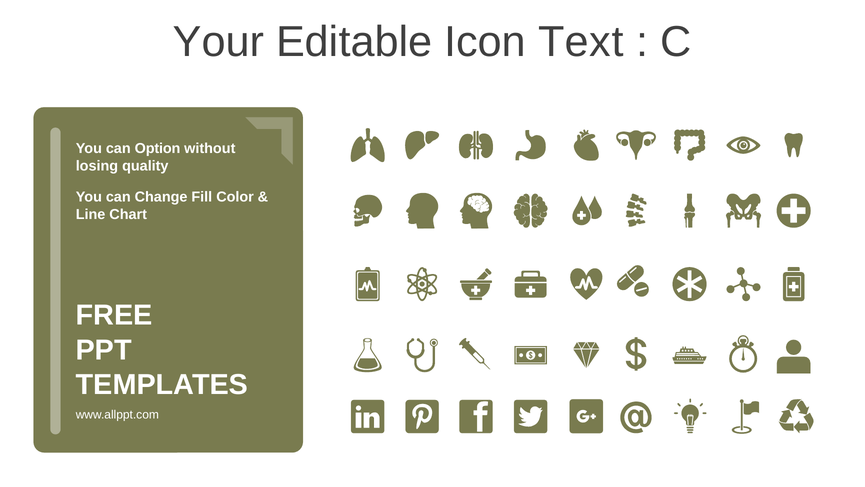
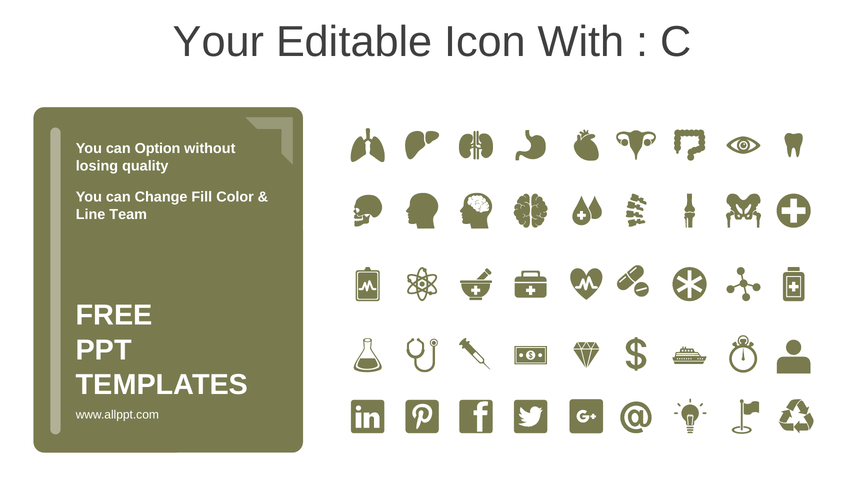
Text: Text -> With
Chart: Chart -> Team
